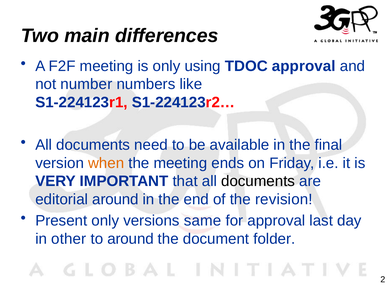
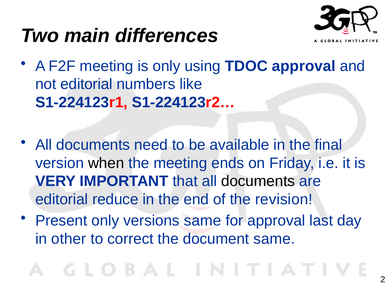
not number: number -> editorial
when colour: orange -> black
editorial around: around -> reduce
to around: around -> correct
document folder: folder -> same
